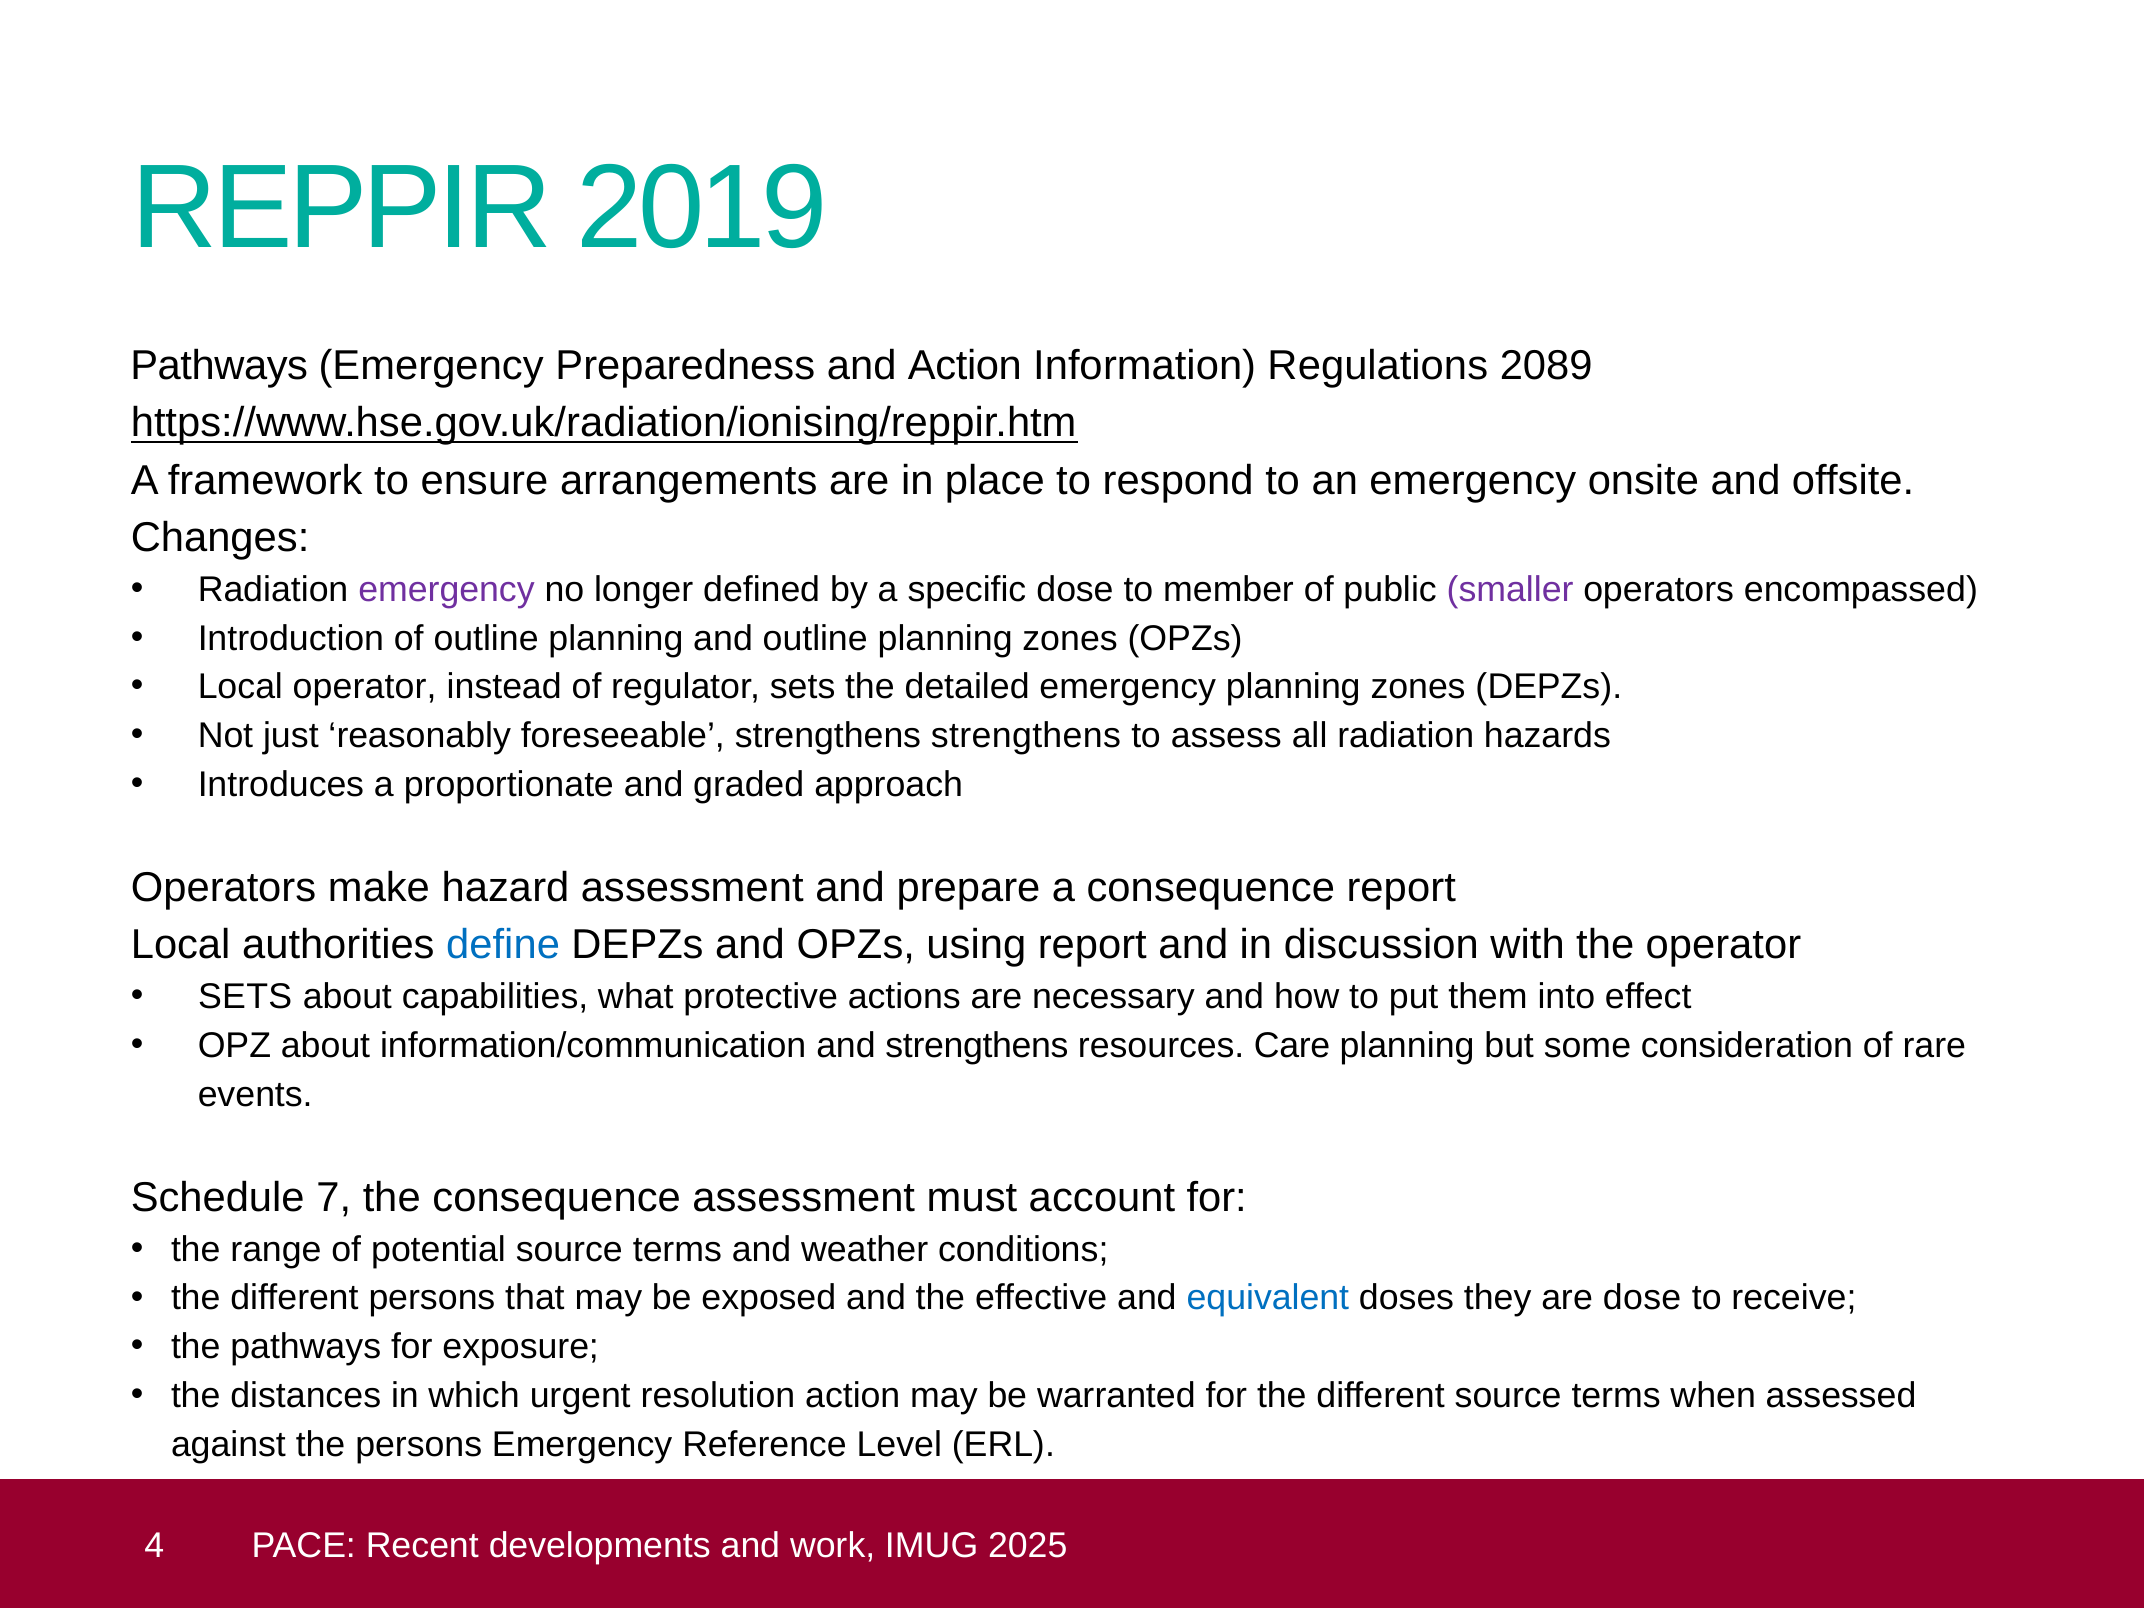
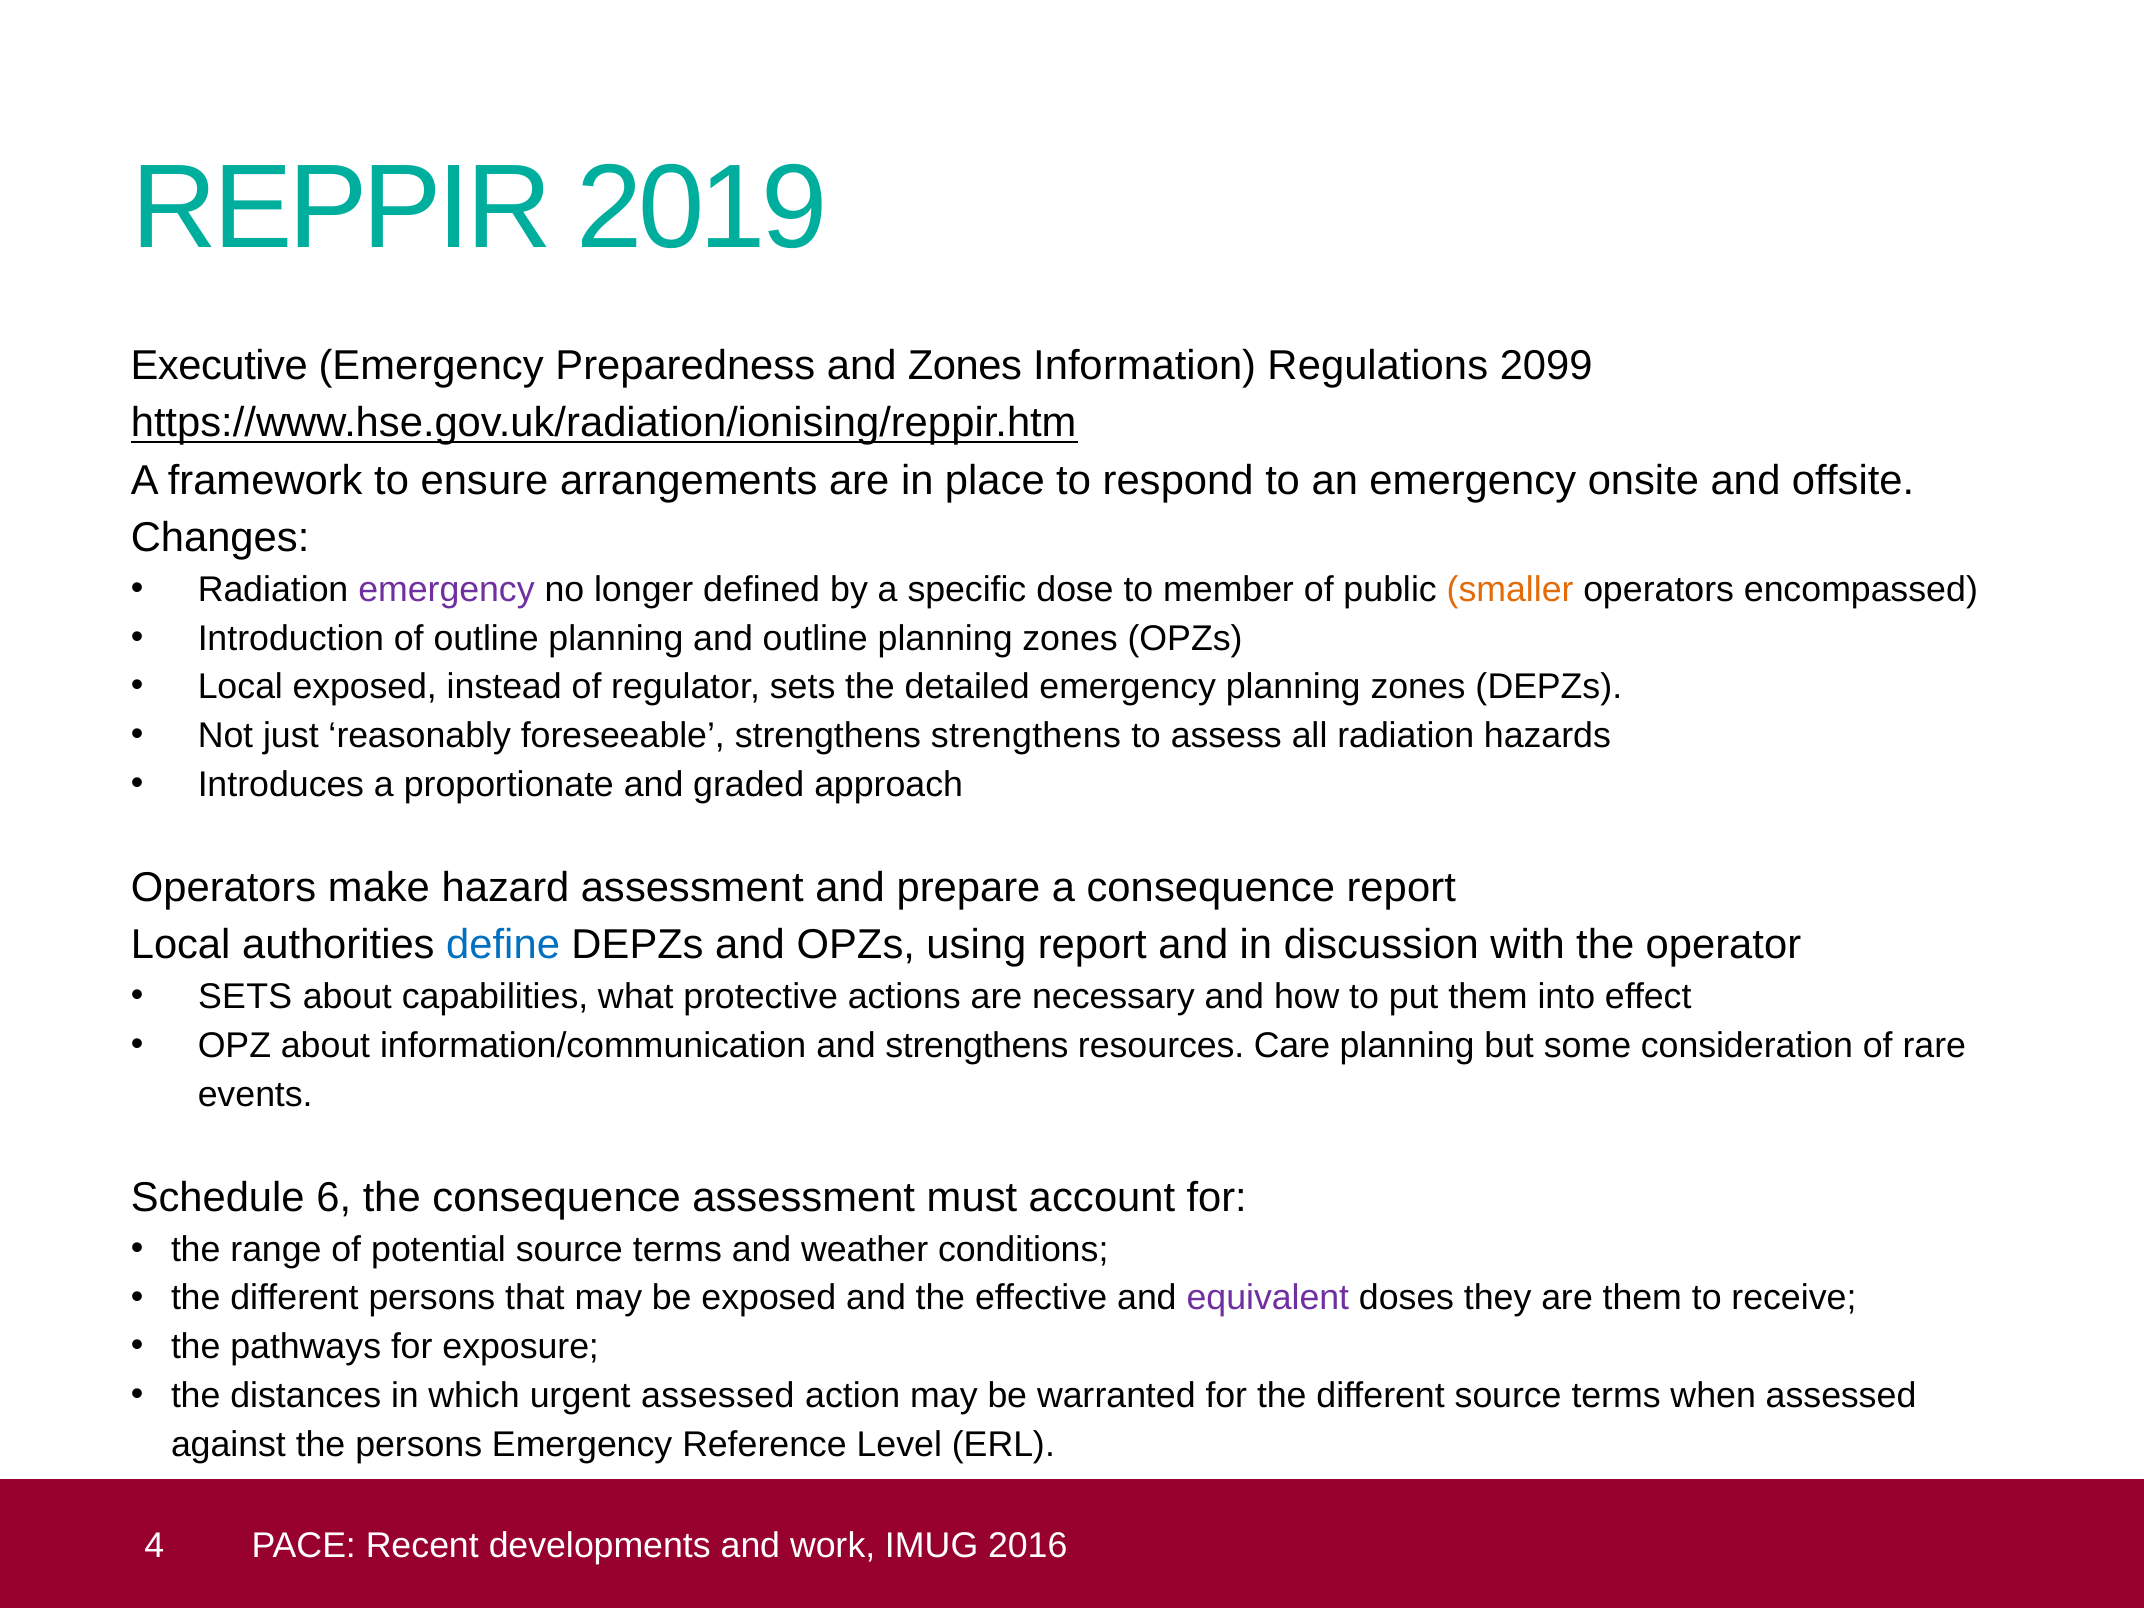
Pathways at (219, 366): Pathways -> Executive
and Action: Action -> Zones
2089: 2089 -> 2099
smaller colour: purple -> orange
Local operator: operator -> exposed
7: 7 -> 6
equivalent colour: blue -> purple
are dose: dose -> them
urgent resolution: resolution -> assessed
2025: 2025 -> 2016
